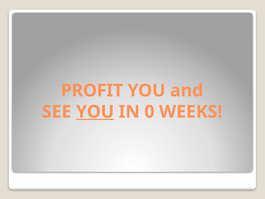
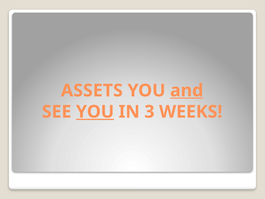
PROFIT: PROFIT -> ASSETS
and underline: none -> present
0: 0 -> 3
